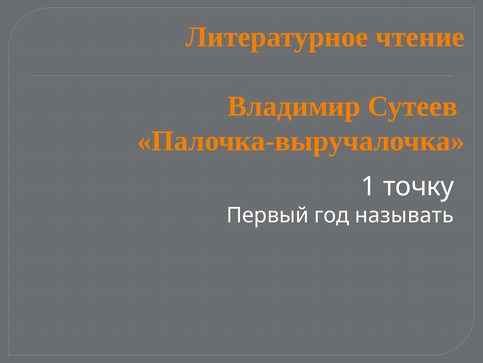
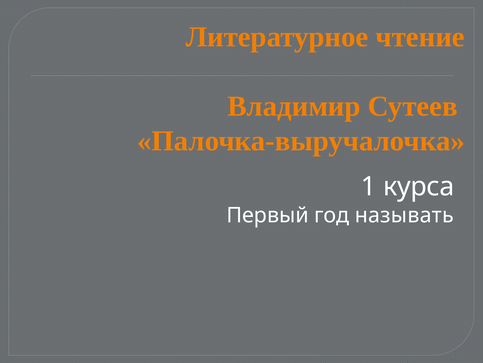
точку: точку -> курса
